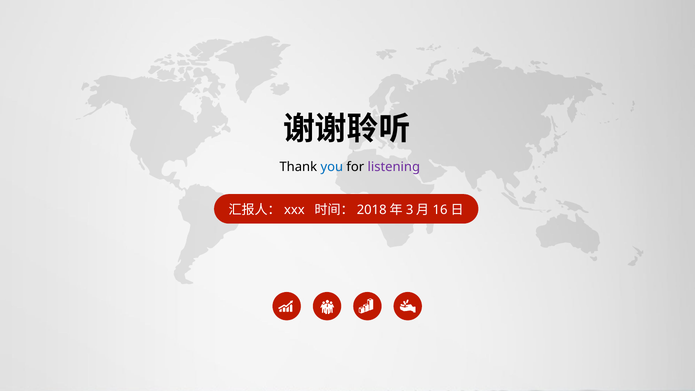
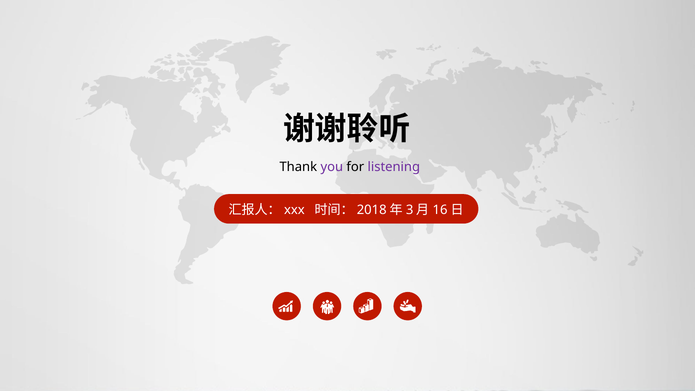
you colour: blue -> purple
